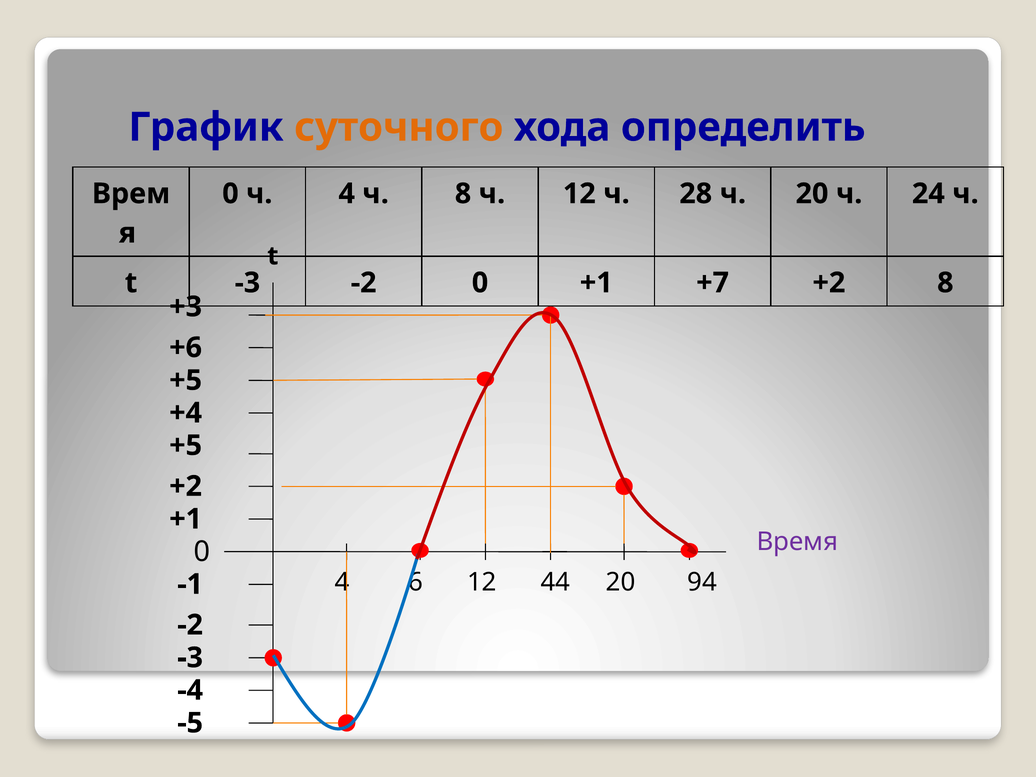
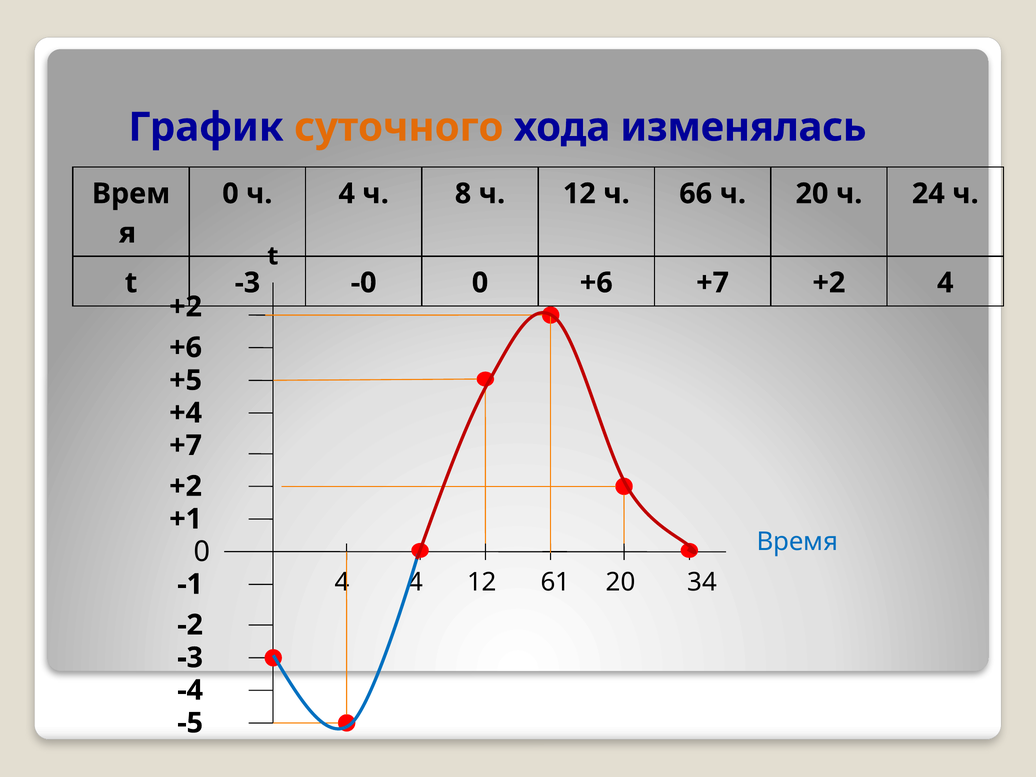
определить: определить -> изменялась
28: 28 -> 66
-3 -2: -2 -> -0
+1 at (596, 283): +1 -> +6
+7 +2 8: 8 -> 4
+3 at (186, 307): +3 -> +2
+5 at (186, 445): +5 -> +7
Время colour: purple -> blue
4 6: 6 -> 4
44: 44 -> 61
94: 94 -> 34
